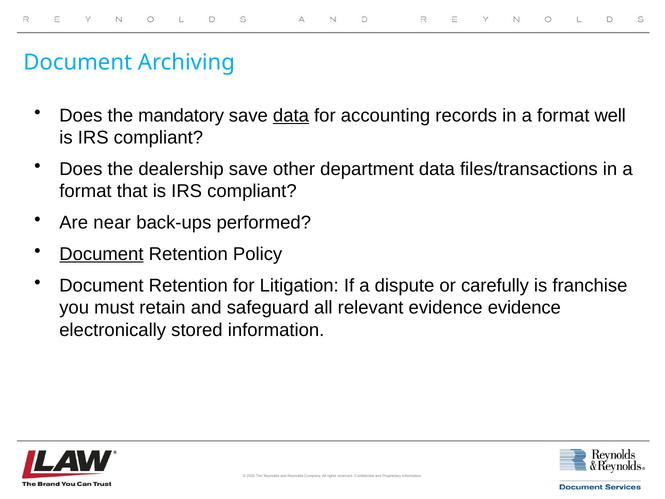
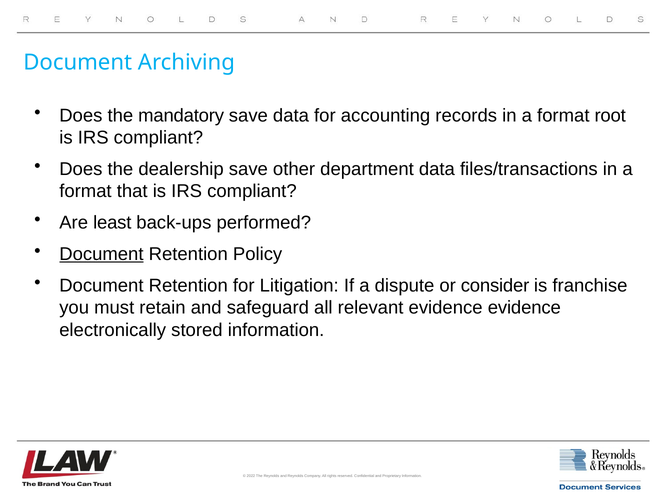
data at (291, 115) underline: present -> none
well: well -> root
near: near -> least
carefully: carefully -> consider
